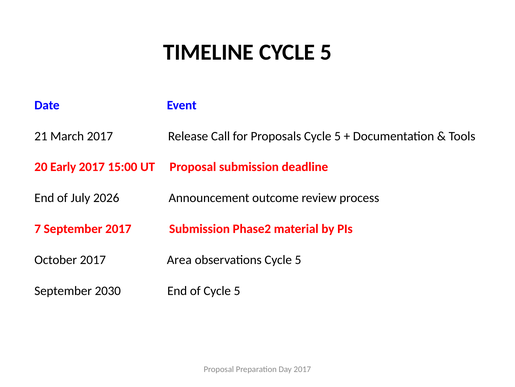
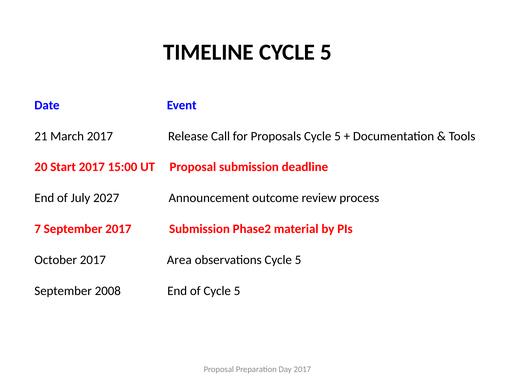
Early: Early -> Start
2026: 2026 -> 2027
2030: 2030 -> 2008
